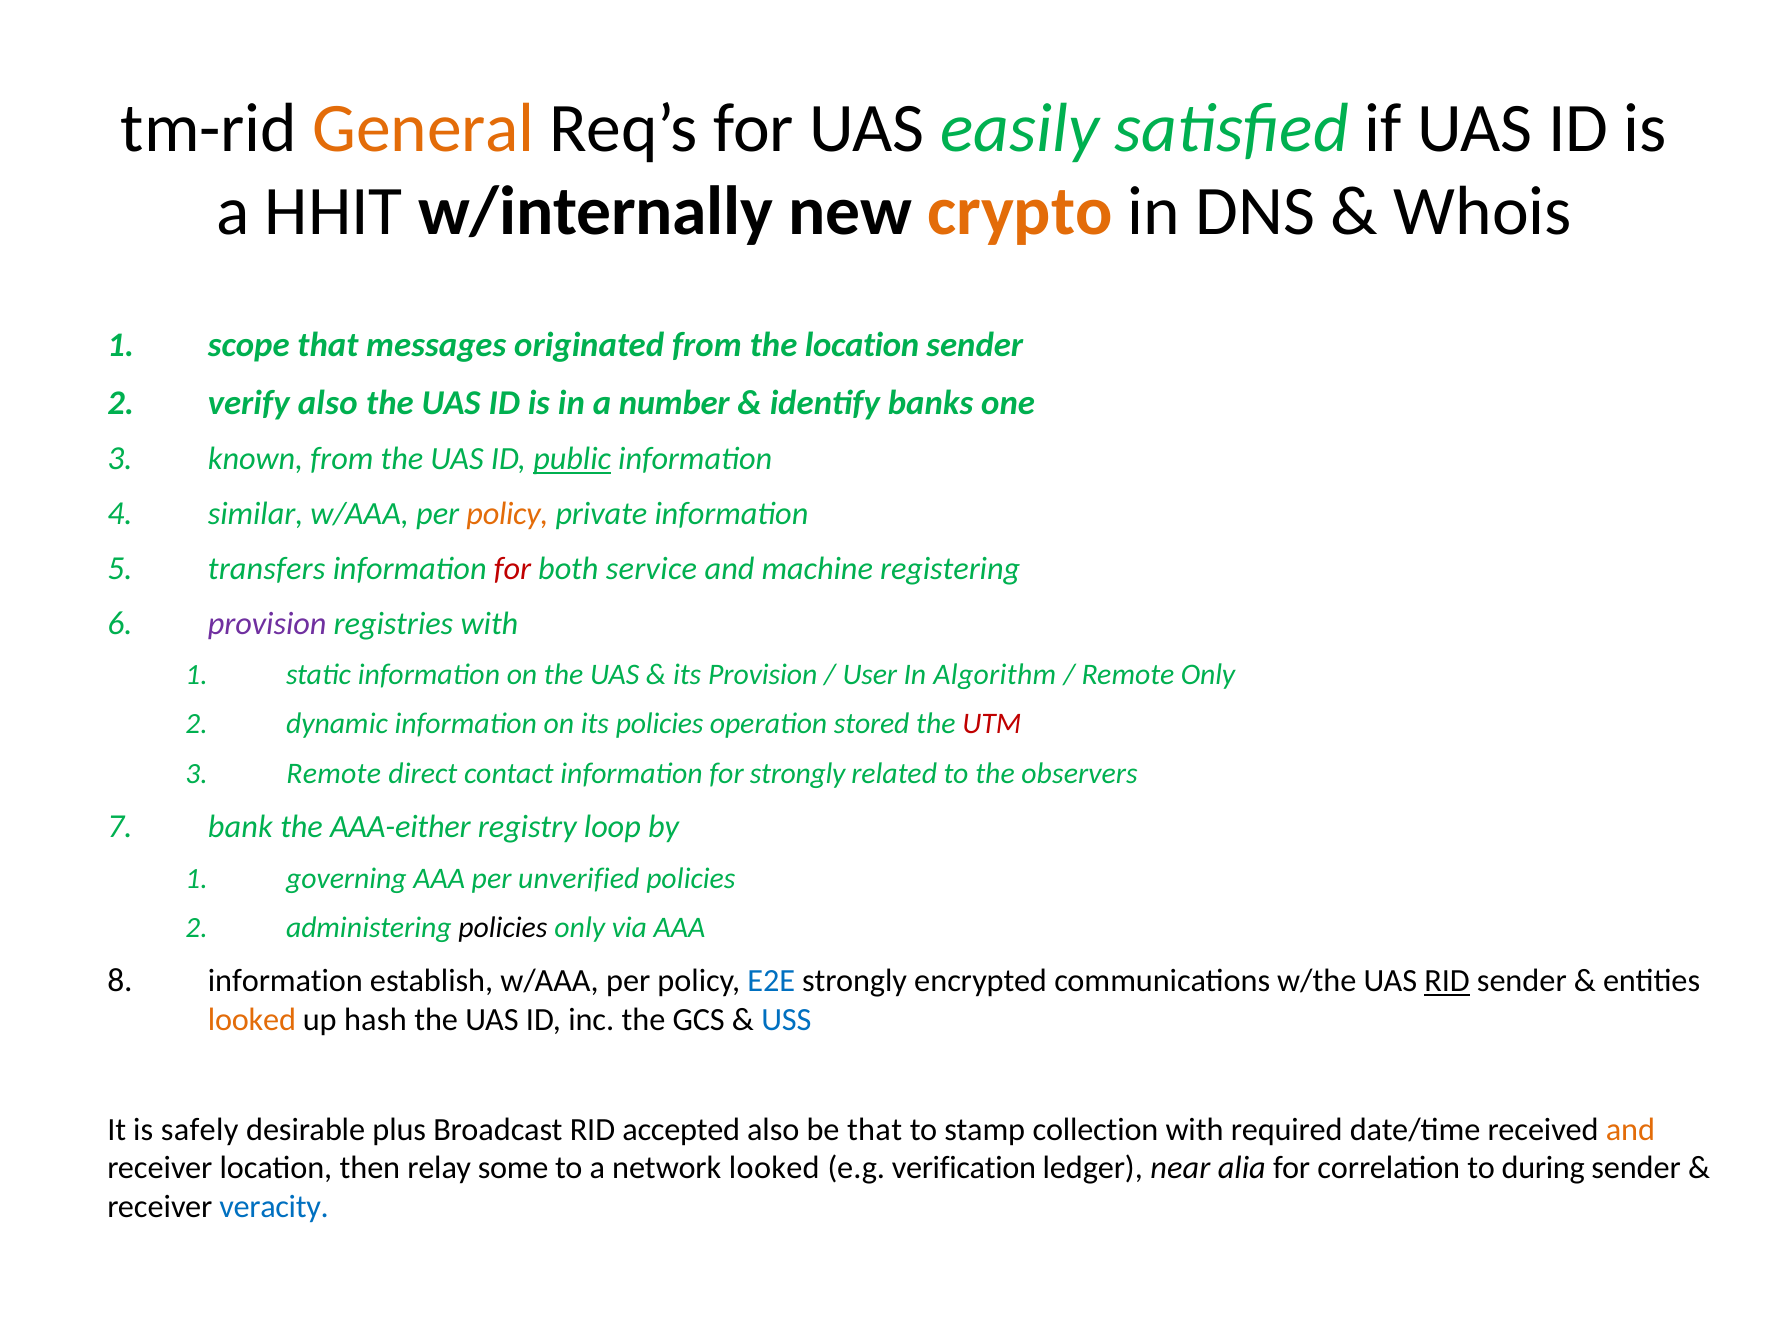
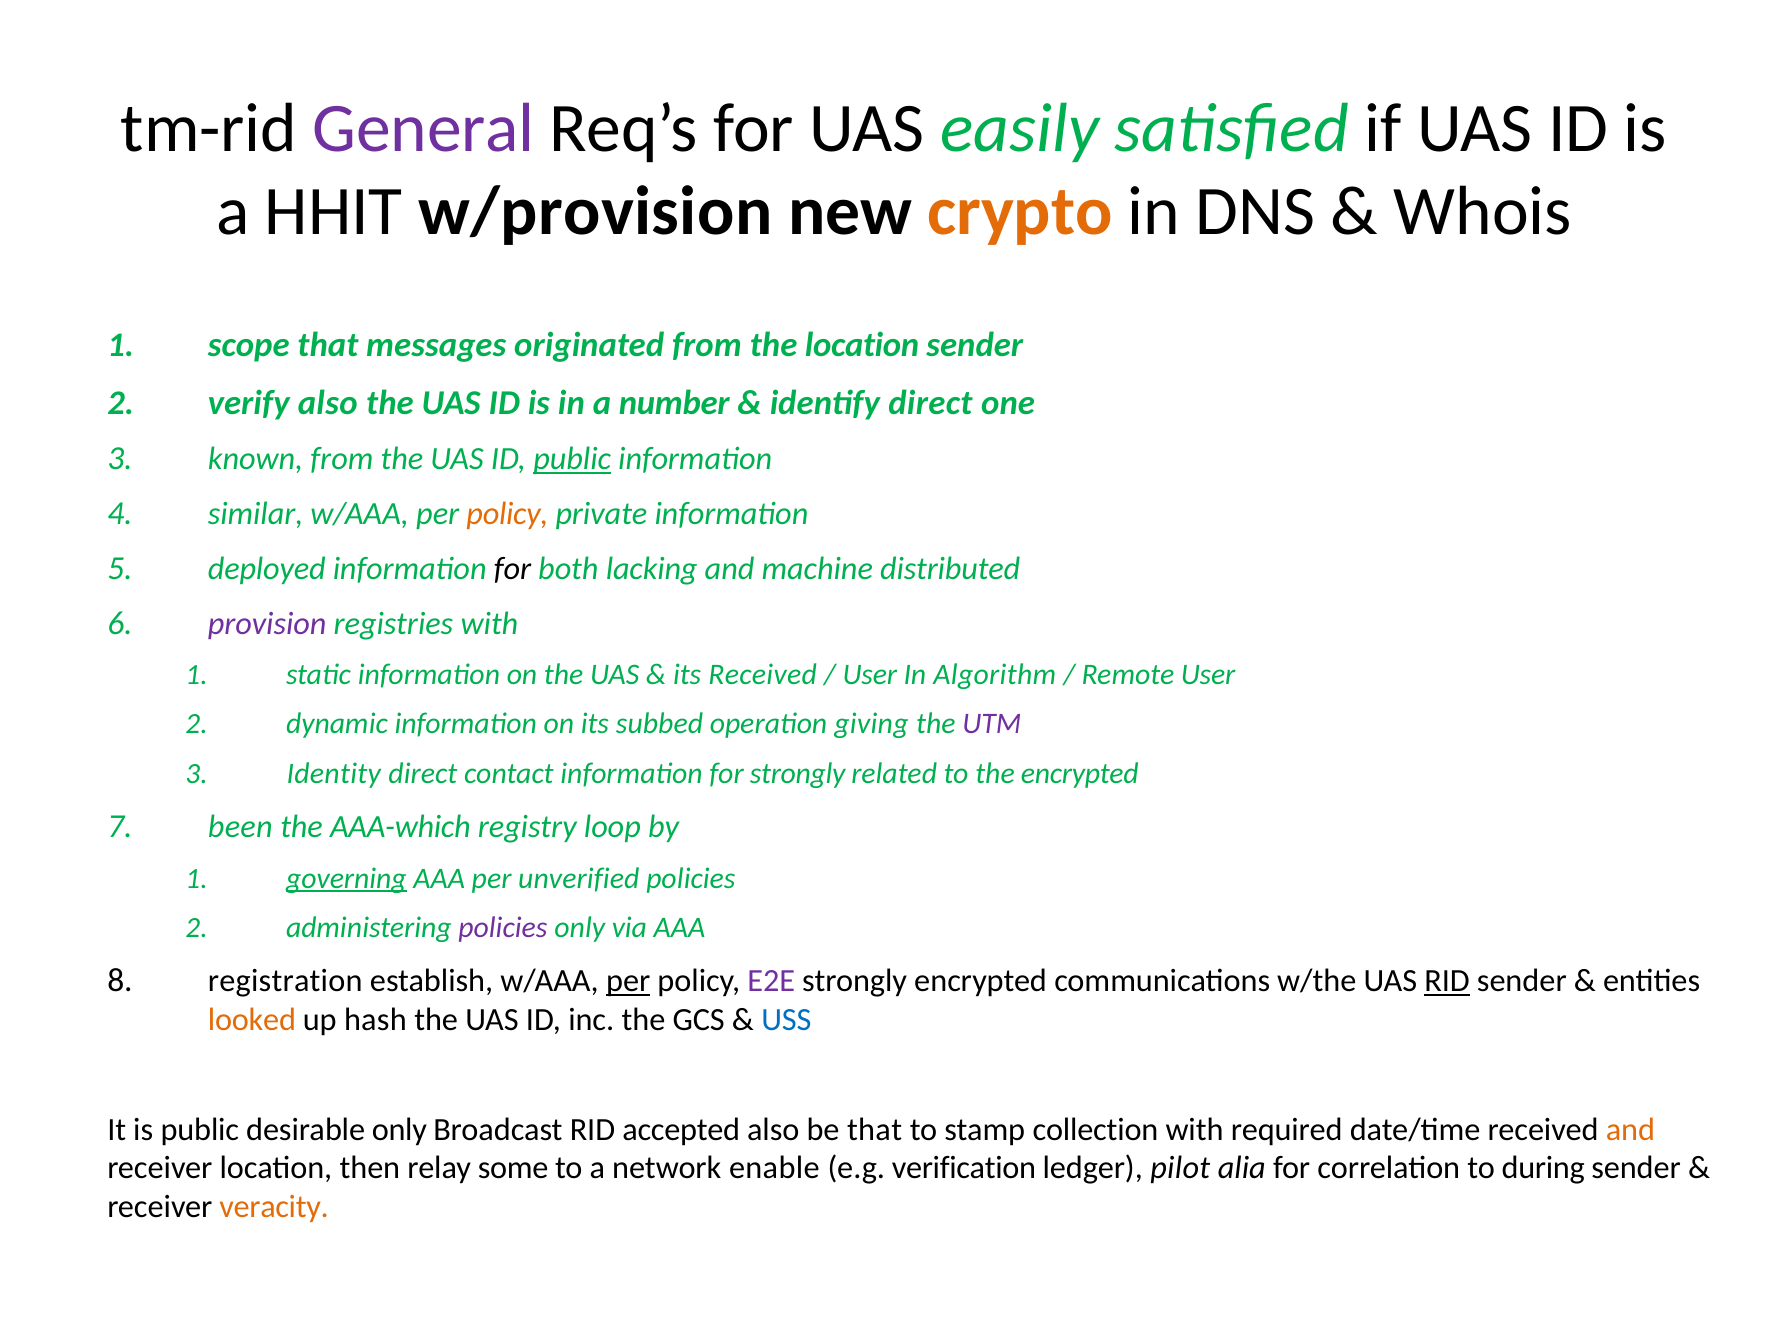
General colour: orange -> purple
w/internally: w/internally -> w/provision
identify banks: banks -> direct
transfers: transfers -> deployed
for at (513, 569) colour: red -> black
service: service -> lacking
registering: registering -> distributed
its Provision: Provision -> Received
Remote Only: Only -> User
its policies: policies -> subbed
stored: stored -> giving
UTM colour: red -> purple
Remote at (334, 774): Remote -> Identity
the observers: observers -> encrypted
bank: bank -> been
AAA-either: AAA-either -> AAA-which
governing underline: none -> present
policies at (503, 928) colour: black -> purple
information at (285, 981): information -> registration
per at (628, 981) underline: none -> present
E2E colour: blue -> purple
is safely: safely -> public
desirable plus: plus -> only
network looked: looked -> enable
near: near -> pilot
veracity colour: blue -> orange
